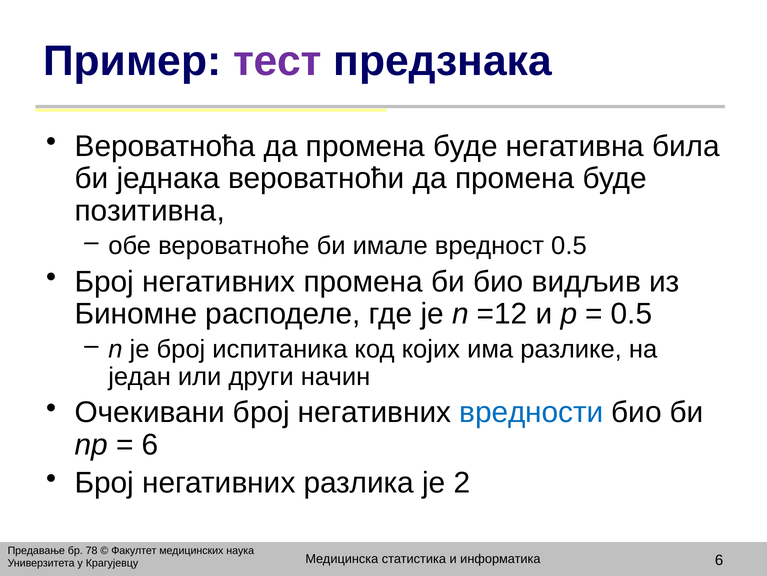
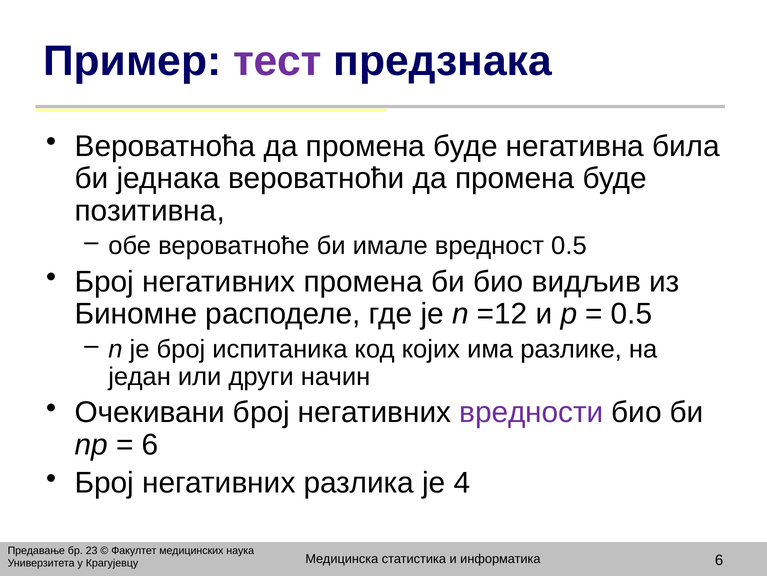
вредности colour: blue -> purple
2: 2 -> 4
78: 78 -> 23
